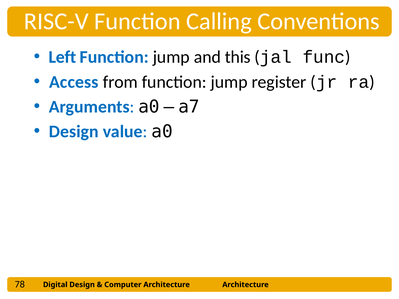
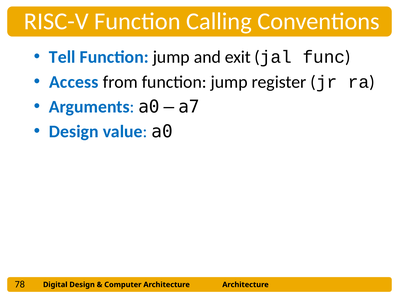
Left: Left -> Tell
this: this -> exit
